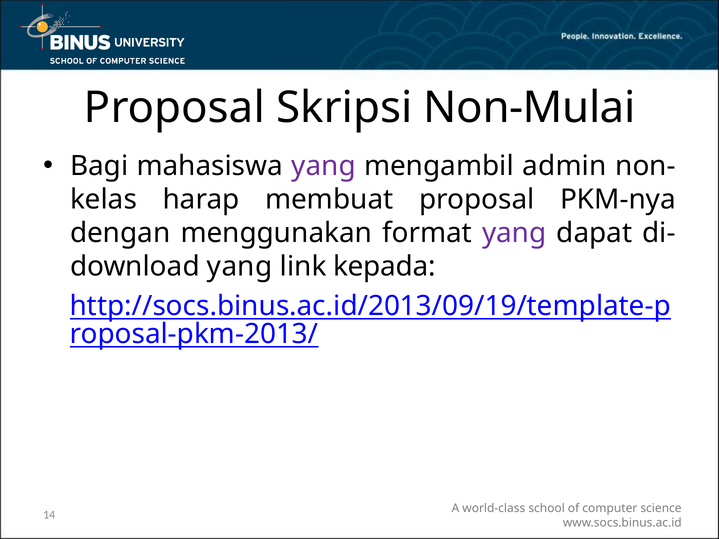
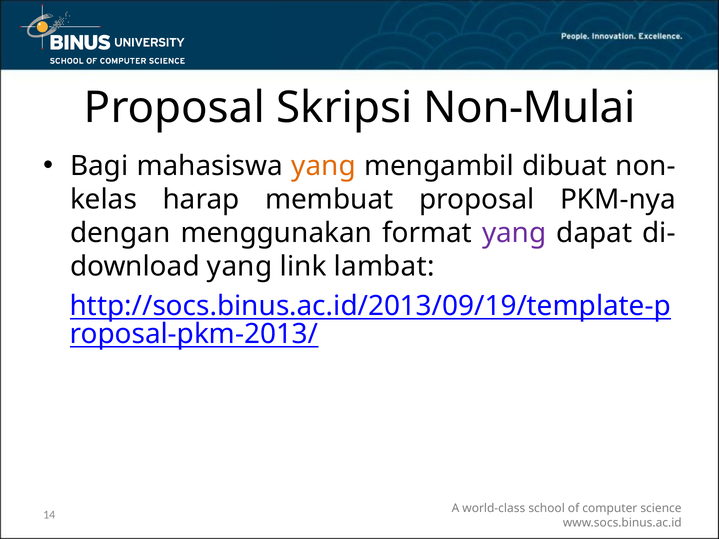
yang at (324, 166) colour: purple -> orange
admin: admin -> dibuat
kepada: kepada -> lambat
